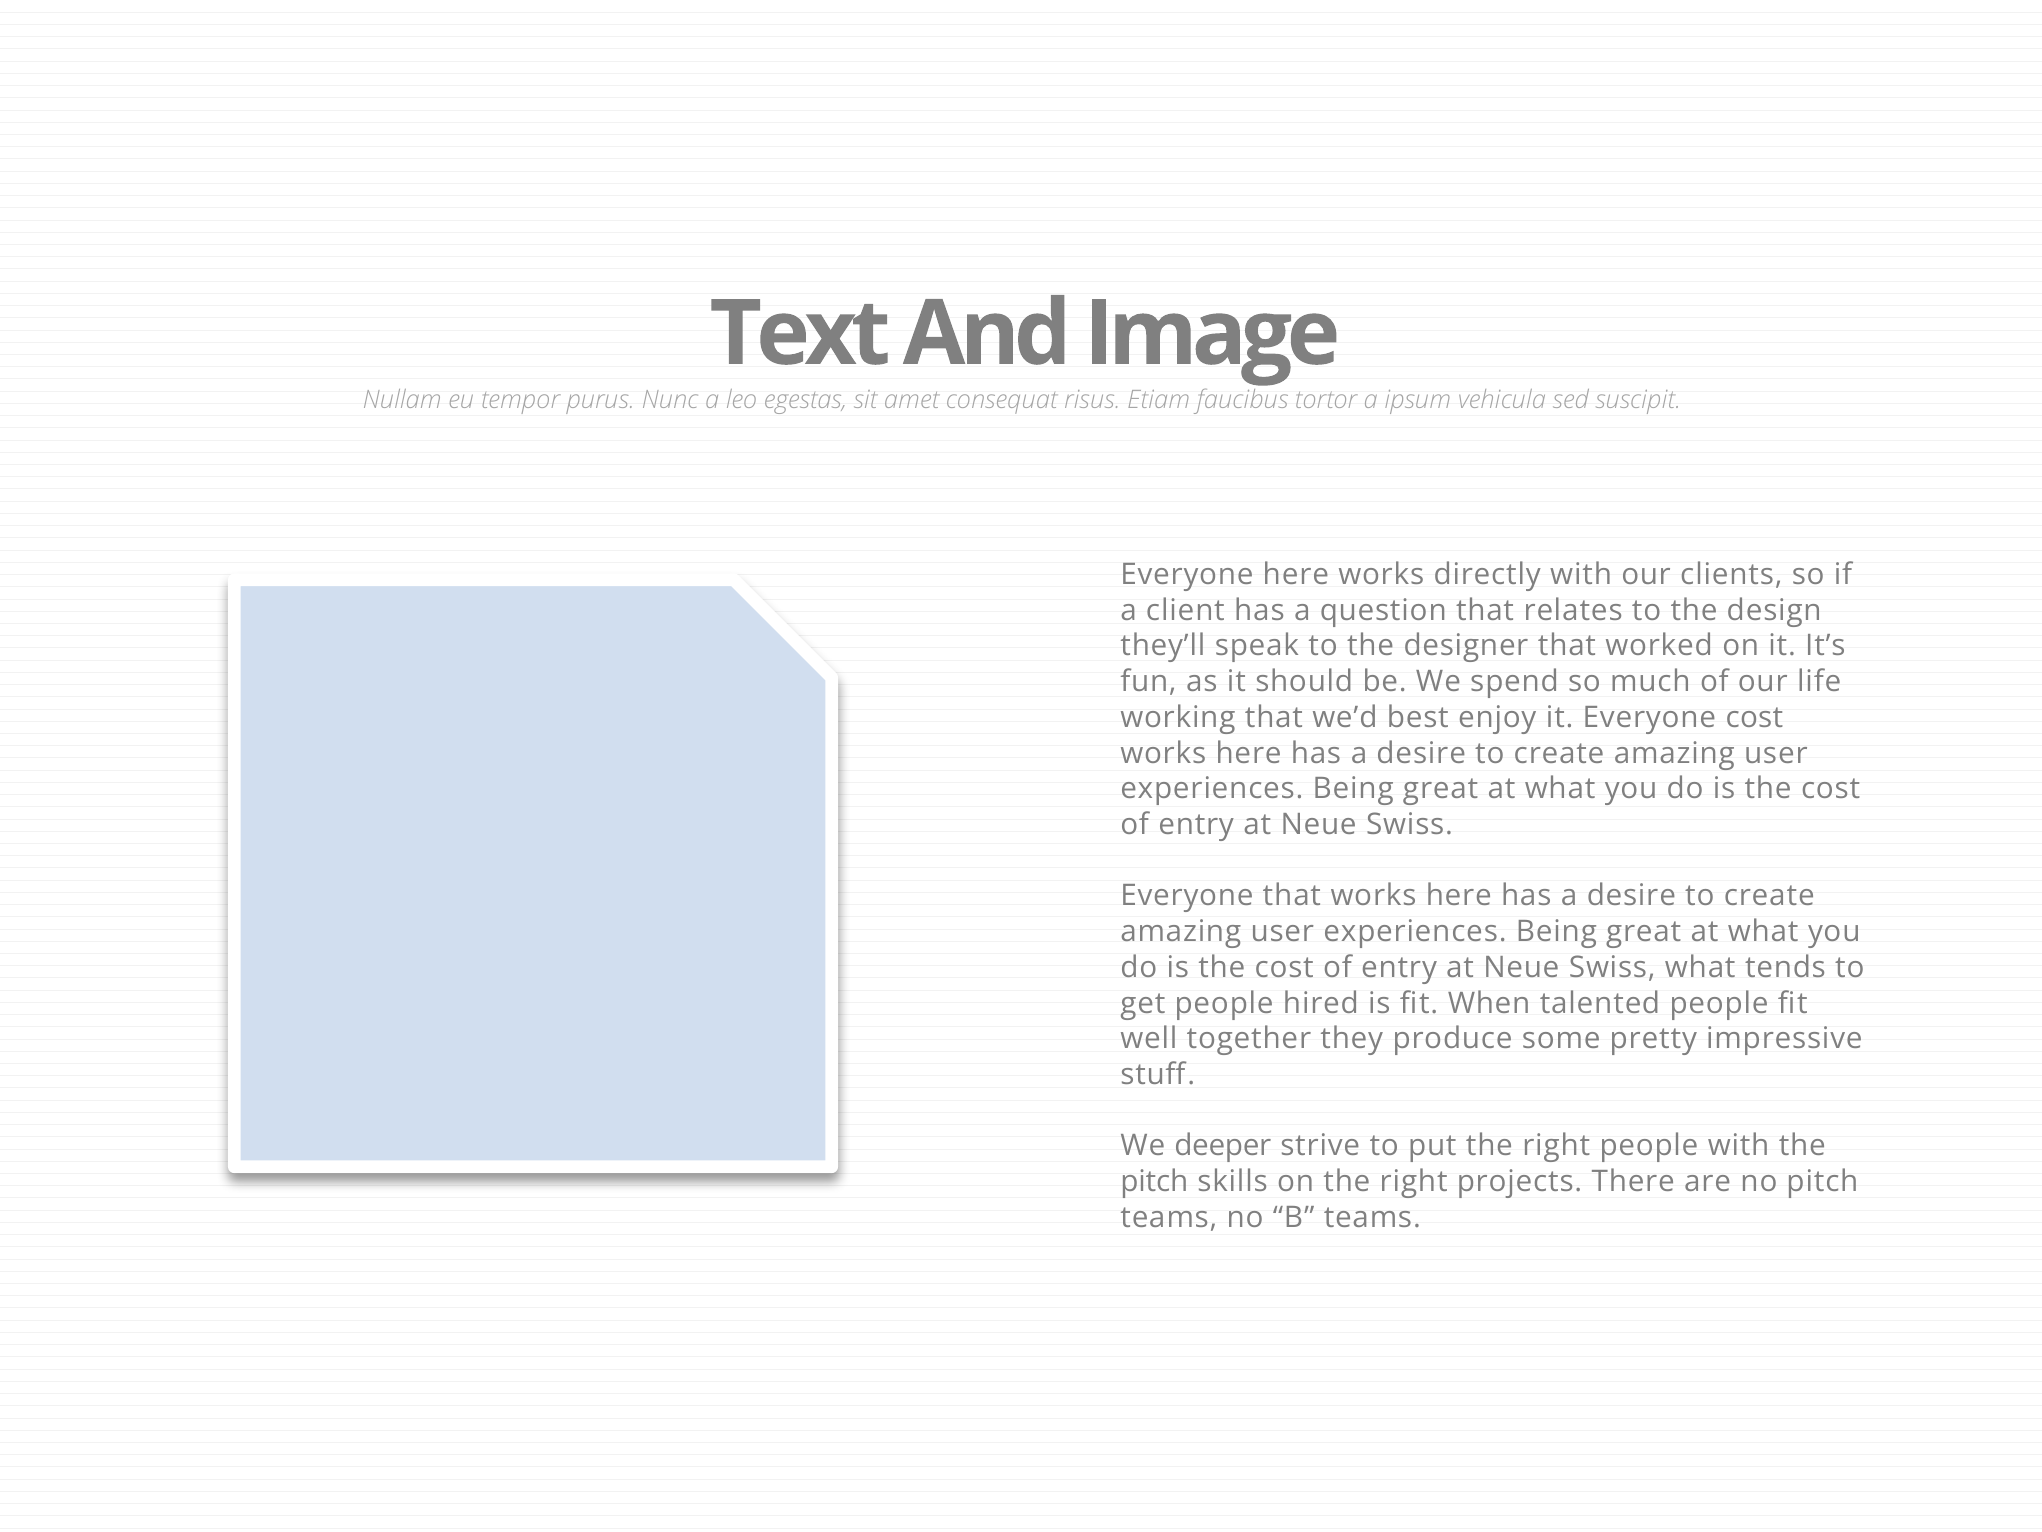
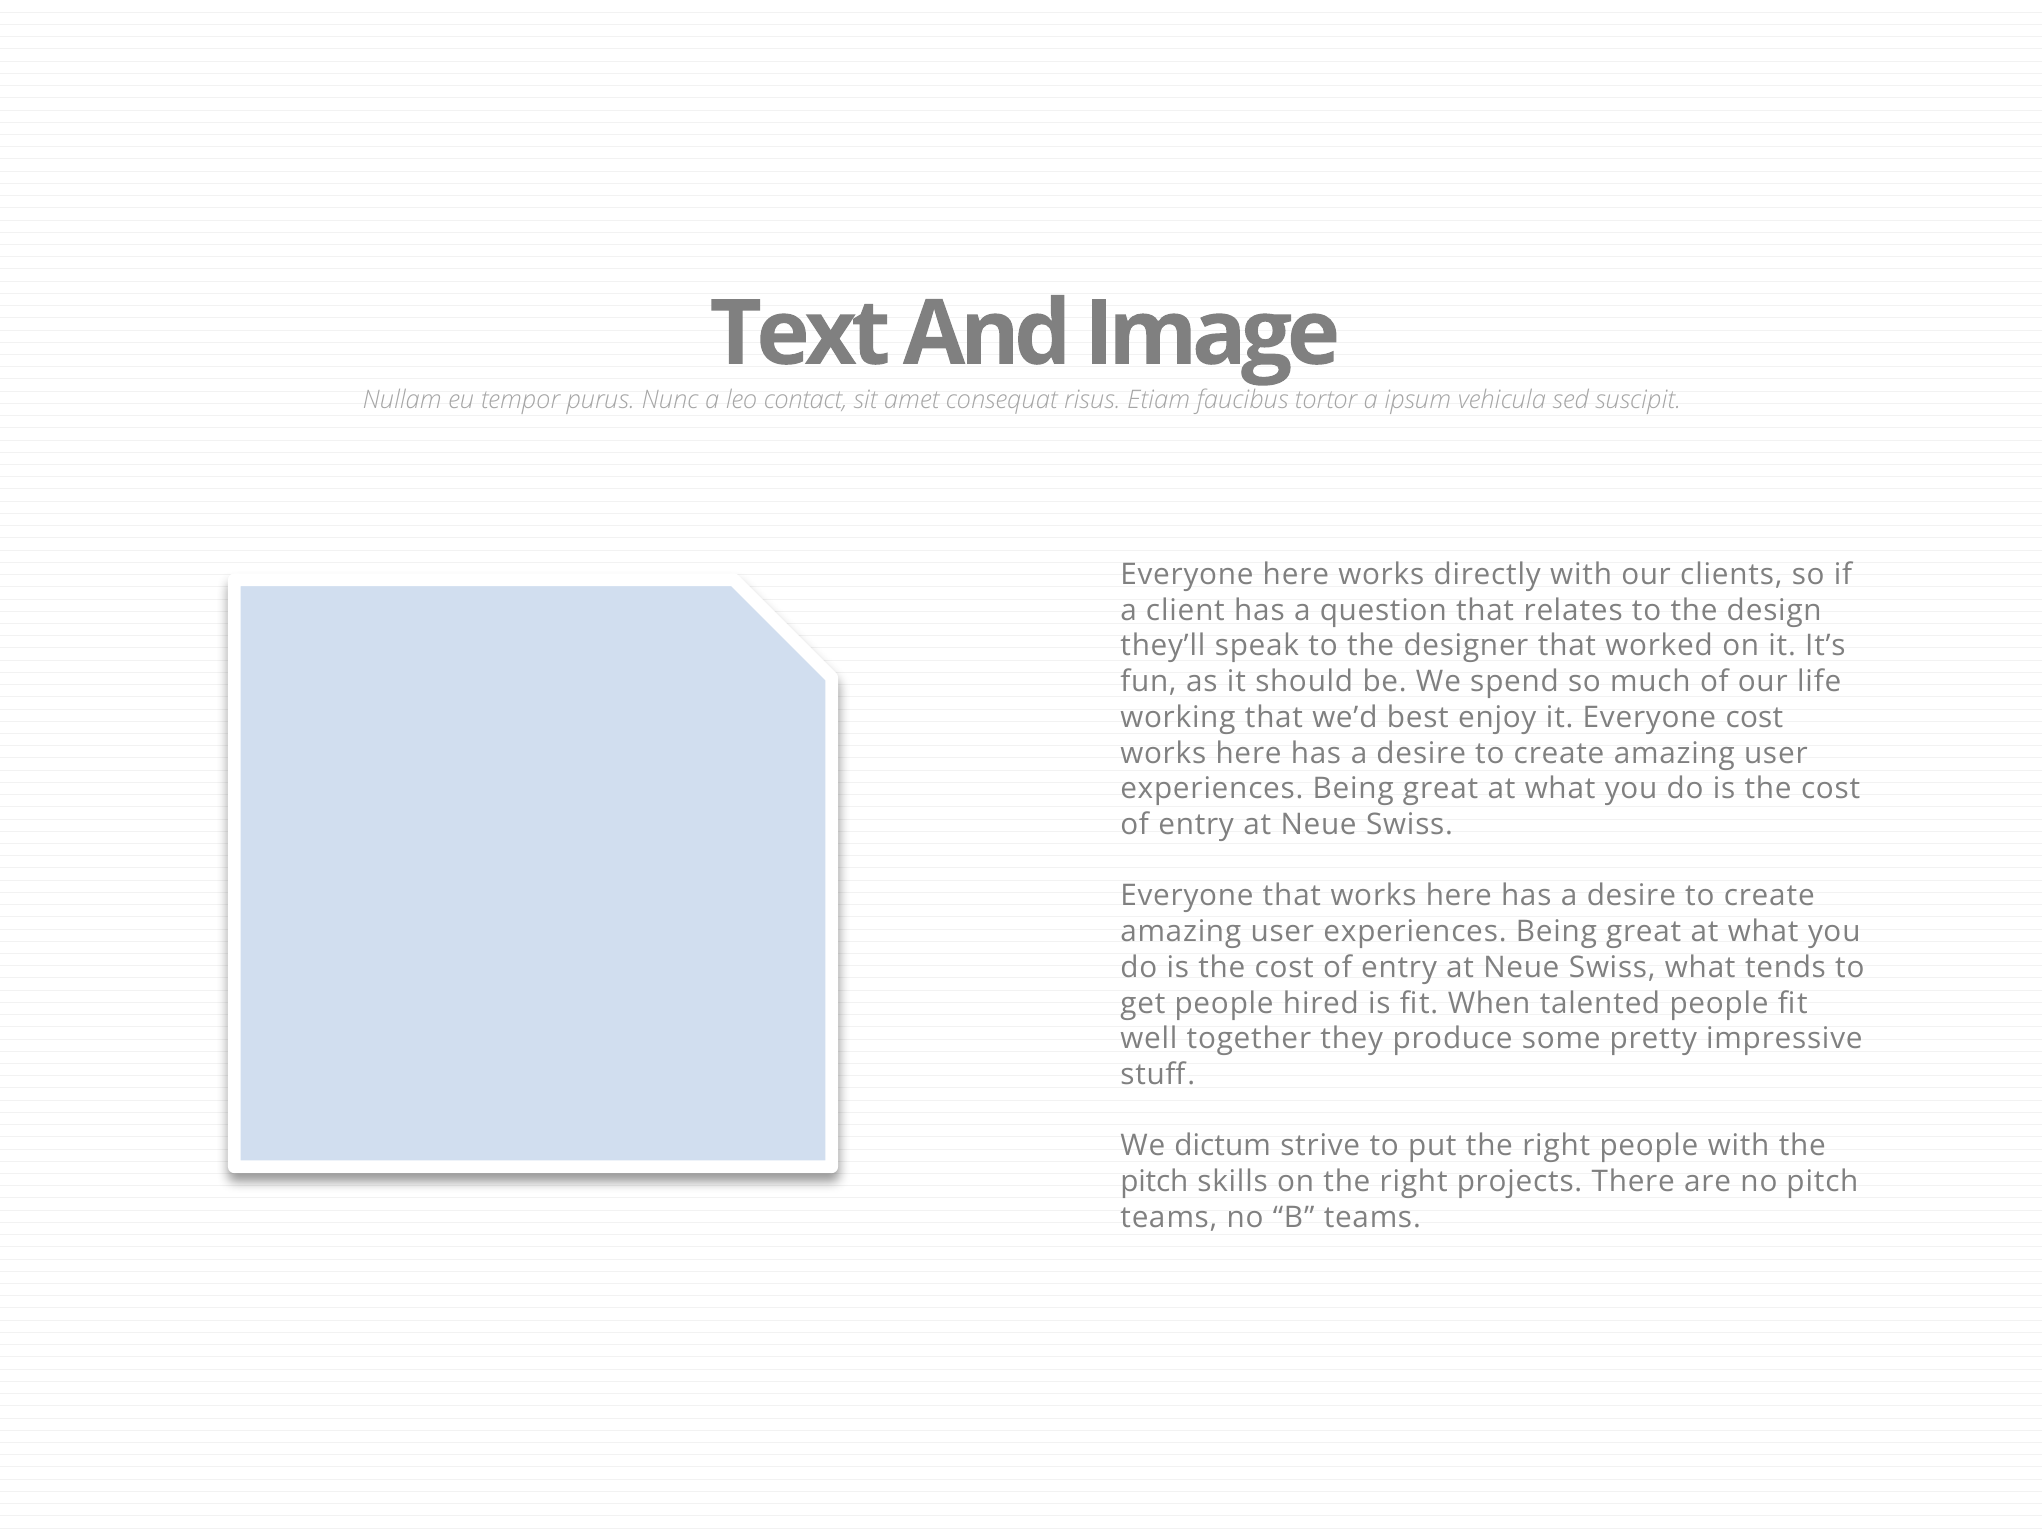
egestas: egestas -> contact
deeper: deeper -> dictum
